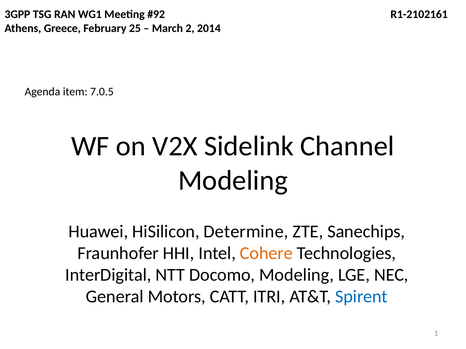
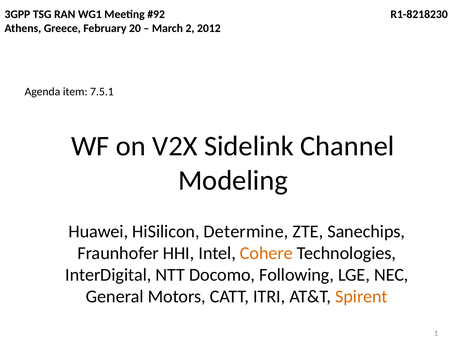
R1-2102161: R1-2102161 -> R1-8218230
25: 25 -> 20
2014: 2014 -> 2012
7.0.5: 7.0.5 -> 7.5.1
Docomo Modeling: Modeling -> Following
Spirent colour: blue -> orange
